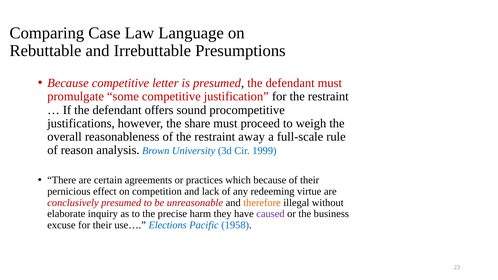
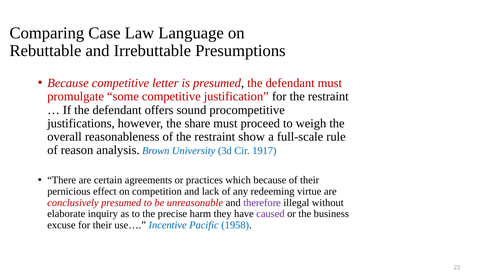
away: away -> show
1999: 1999 -> 1917
therefore colour: orange -> purple
Elections: Elections -> Incentive
